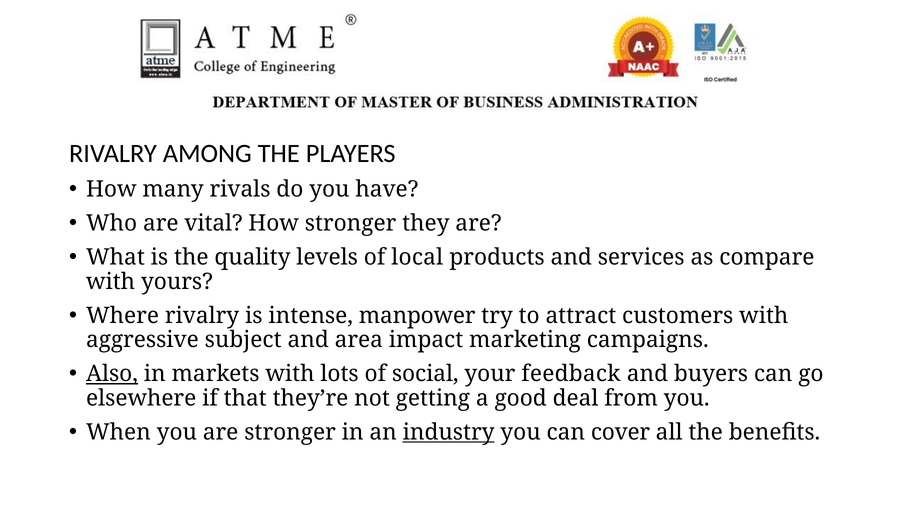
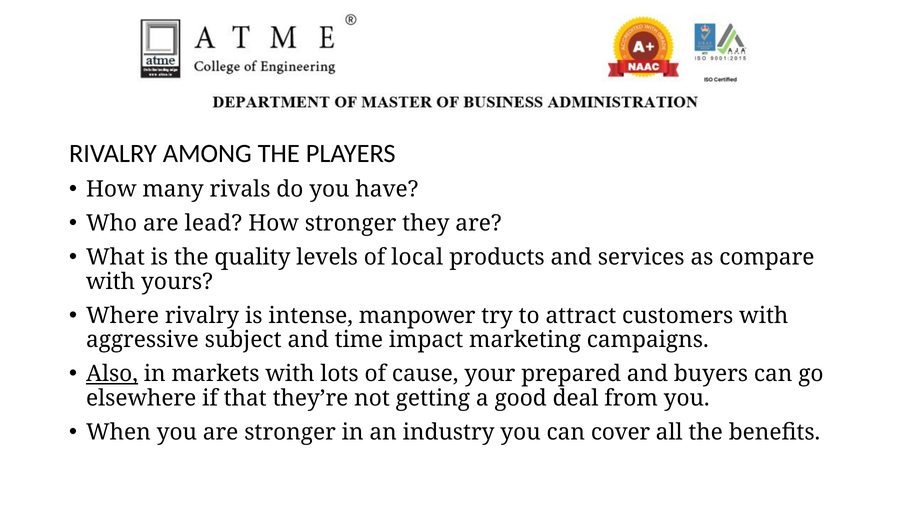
vital: vital -> lead
area: area -> time
social: social -> cause
feedback: feedback -> prepared
industry underline: present -> none
